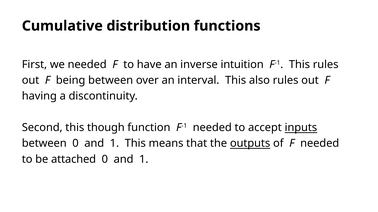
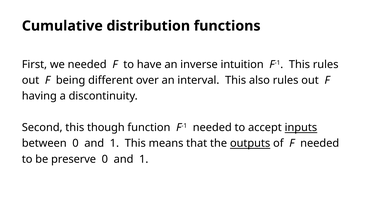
being between: between -> different
attached: attached -> preserve
